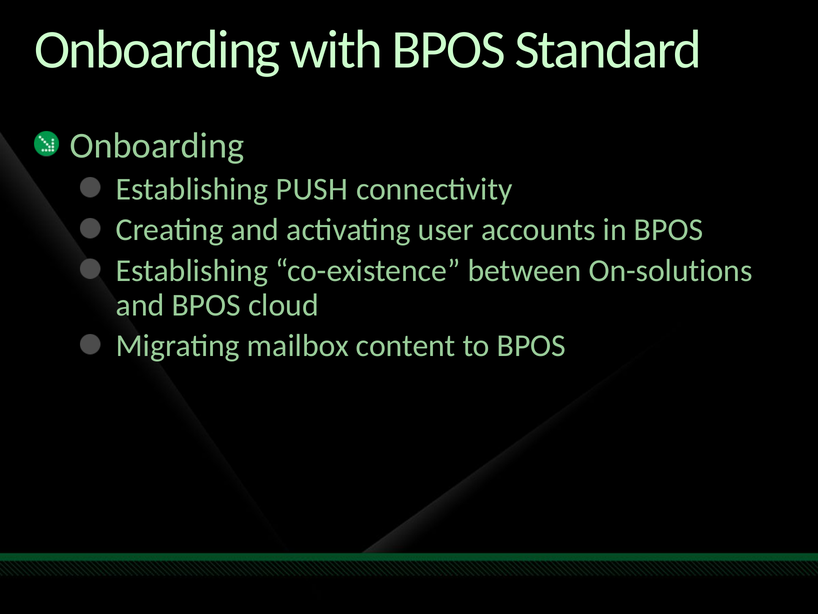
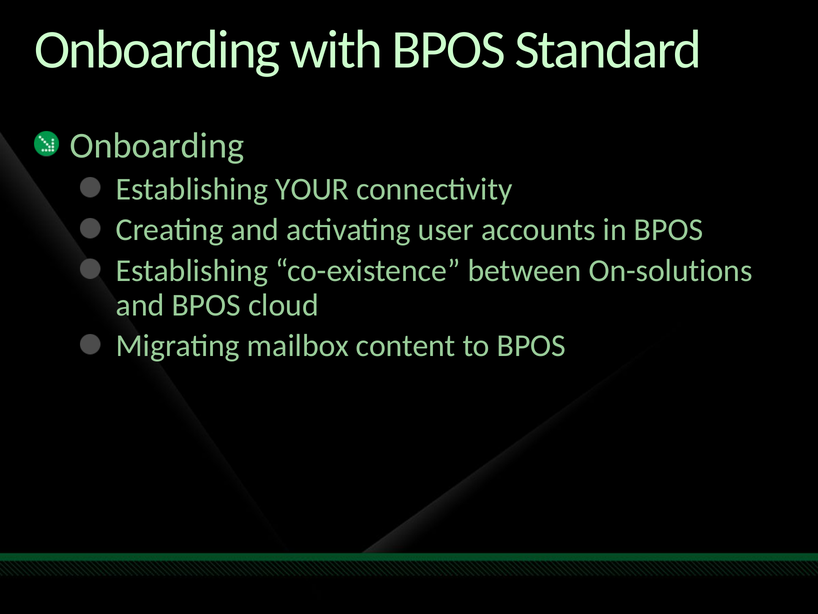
PUSH: PUSH -> YOUR
